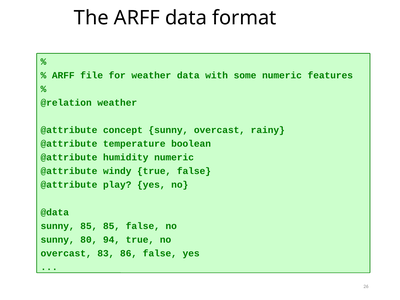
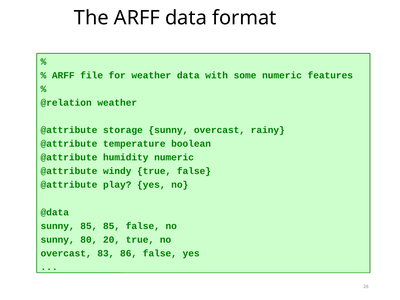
concept: concept -> storage
94: 94 -> 20
